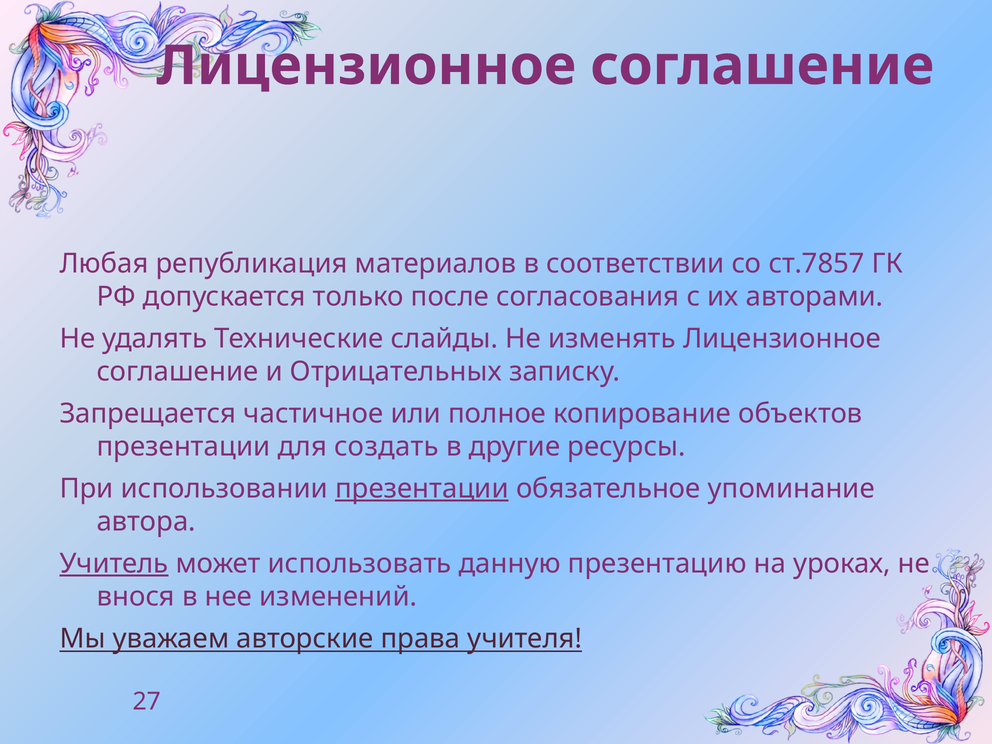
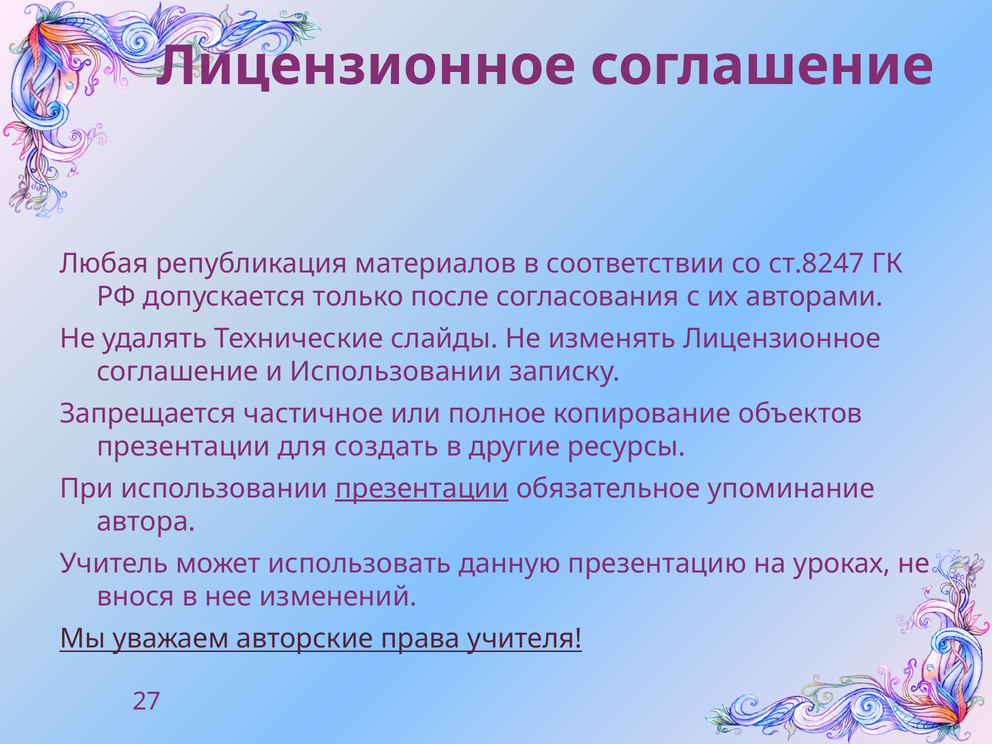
ст.7857: ст.7857 -> ст.8247
и Отрицательных: Отрицательных -> Использовании
Учитель underline: present -> none
